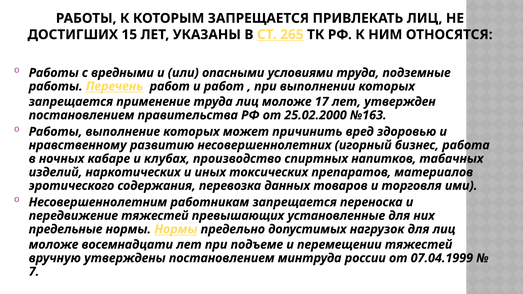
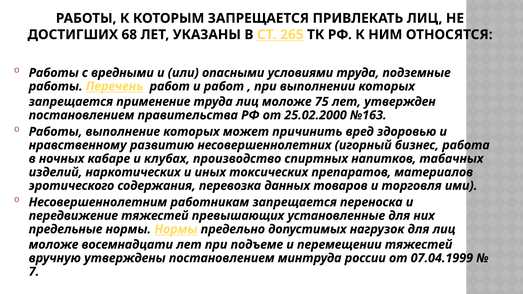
15: 15 -> 68
17: 17 -> 75
